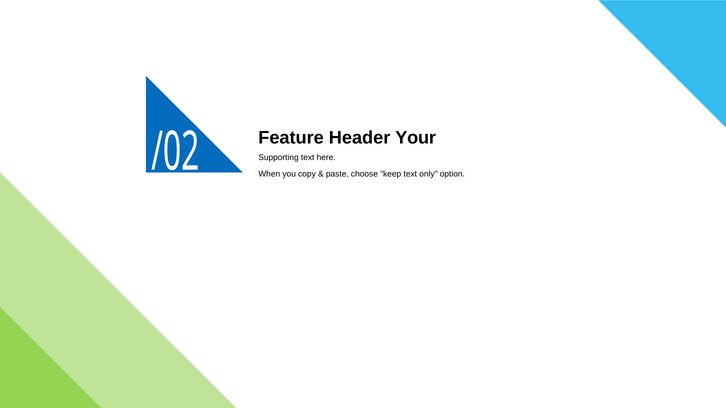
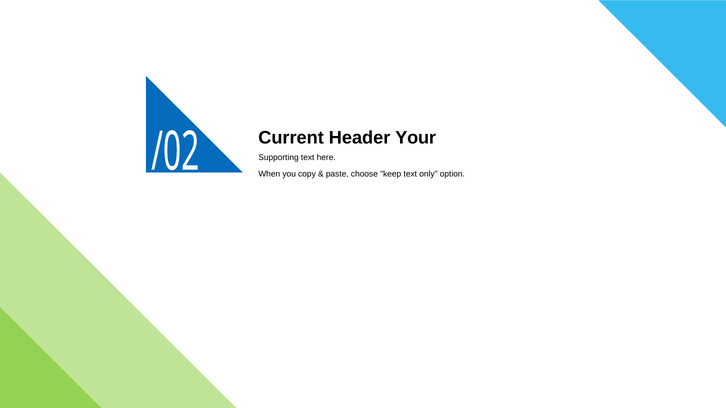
Feature: Feature -> Current
